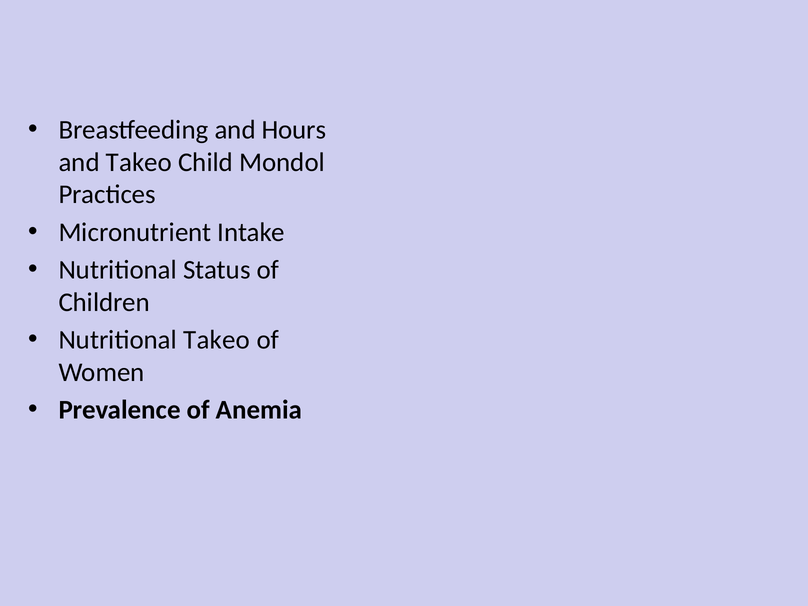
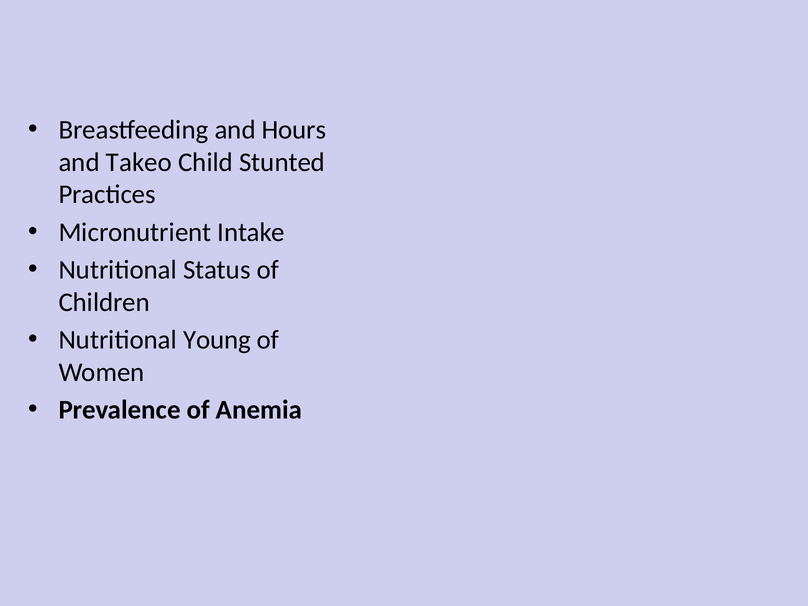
Mondol: Mondol -> Stunted
Nutritional Takeo: Takeo -> Young
